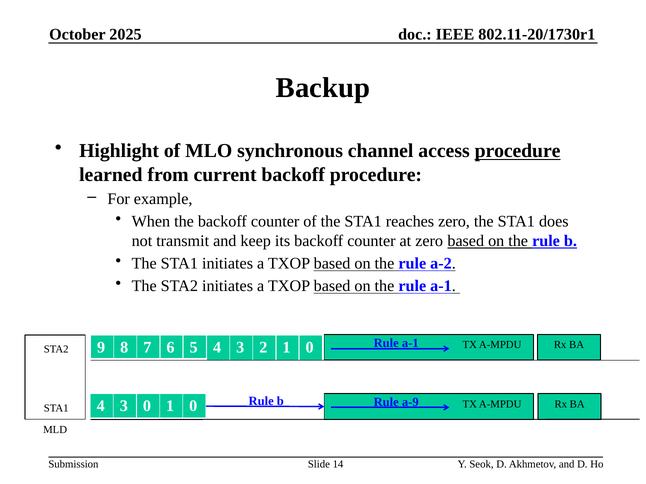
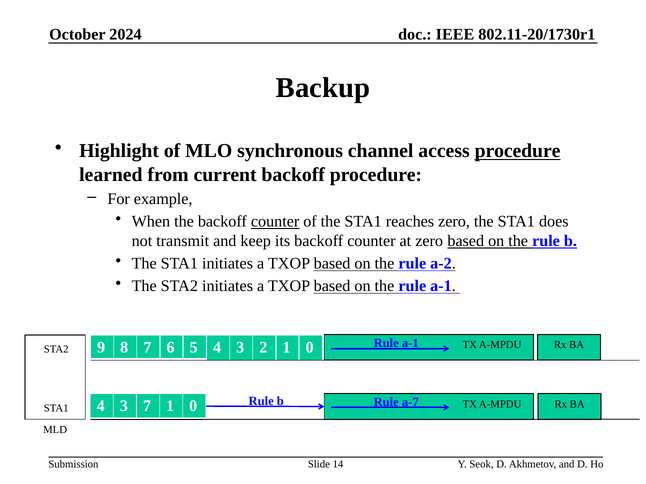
2025: 2025 -> 2024
counter at (275, 222) underline: none -> present
a-9: a-9 -> a-7
3 0: 0 -> 7
